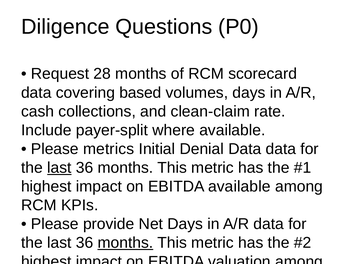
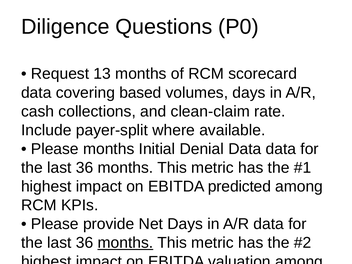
28: 28 -> 13
Please metrics: metrics -> months
last at (59, 168) underline: present -> none
EBITDA available: available -> predicted
